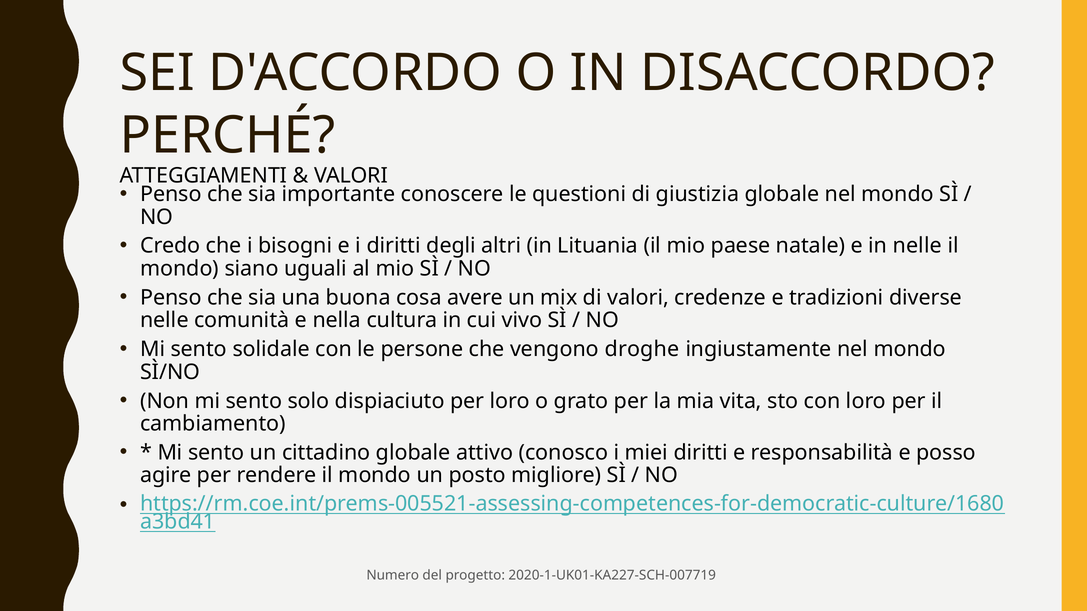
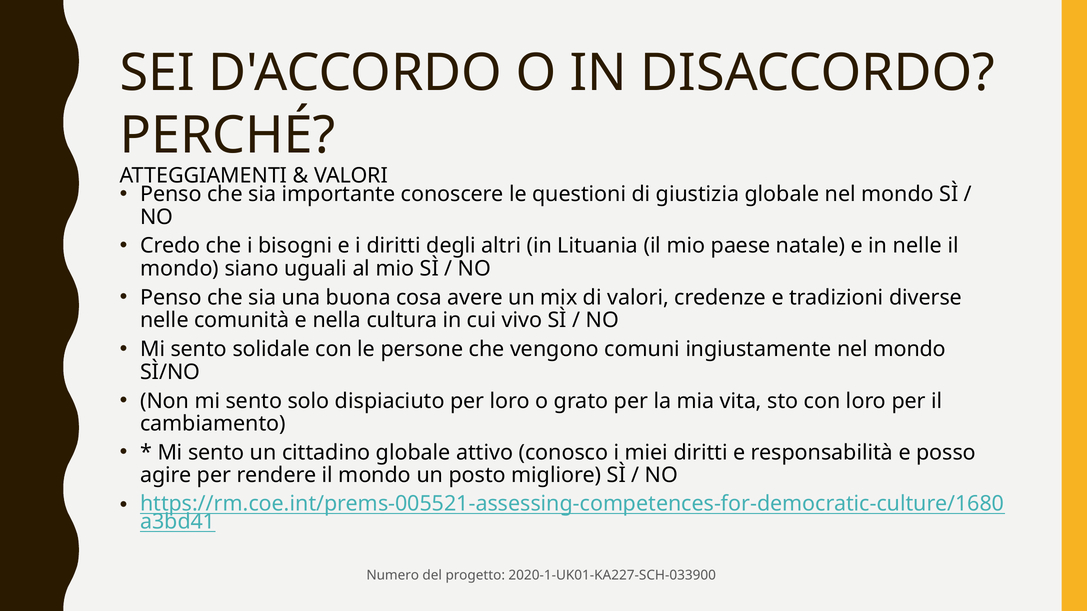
droghe: droghe -> comuni
2020-1-UK01-KA227-SCH-007719: 2020-1-UK01-KA227-SCH-007719 -> 2020-1-UK01-KA227-SCH-033900
